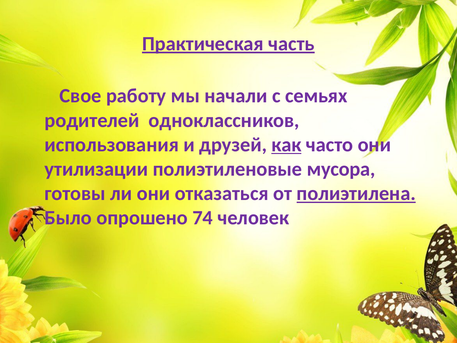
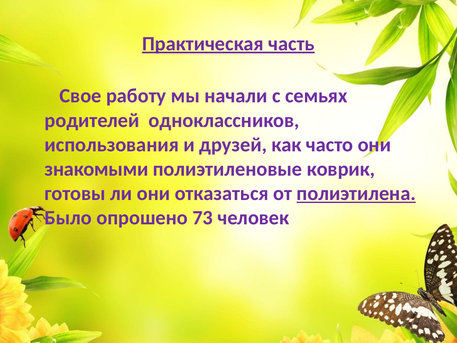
как underline: present -> none
утилизации: утилизации -> знакомыми
мусора: мусора -> коврик
74: 74 -> 73
